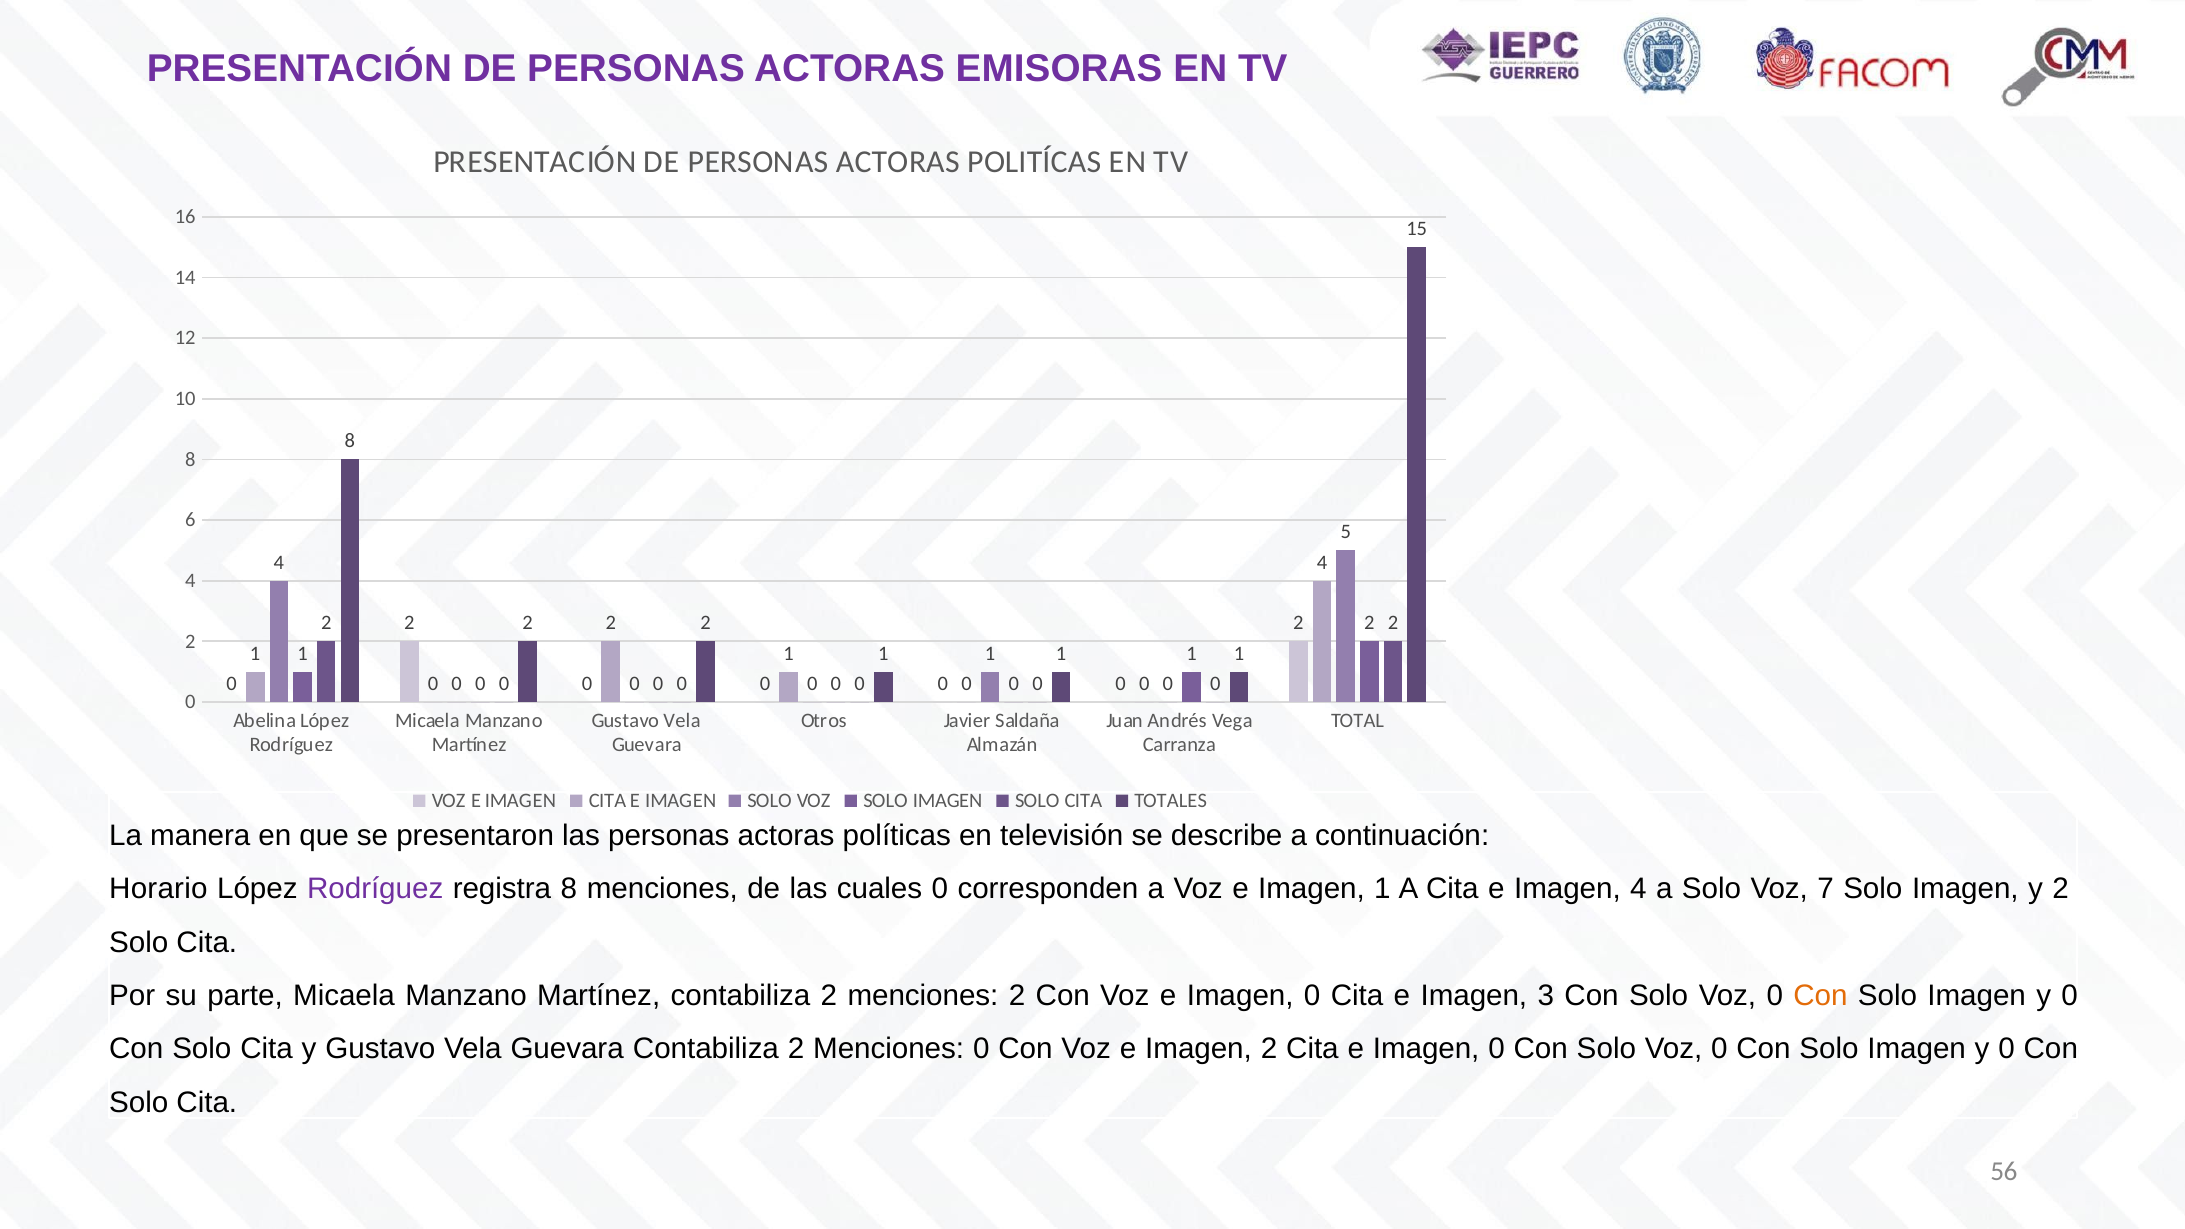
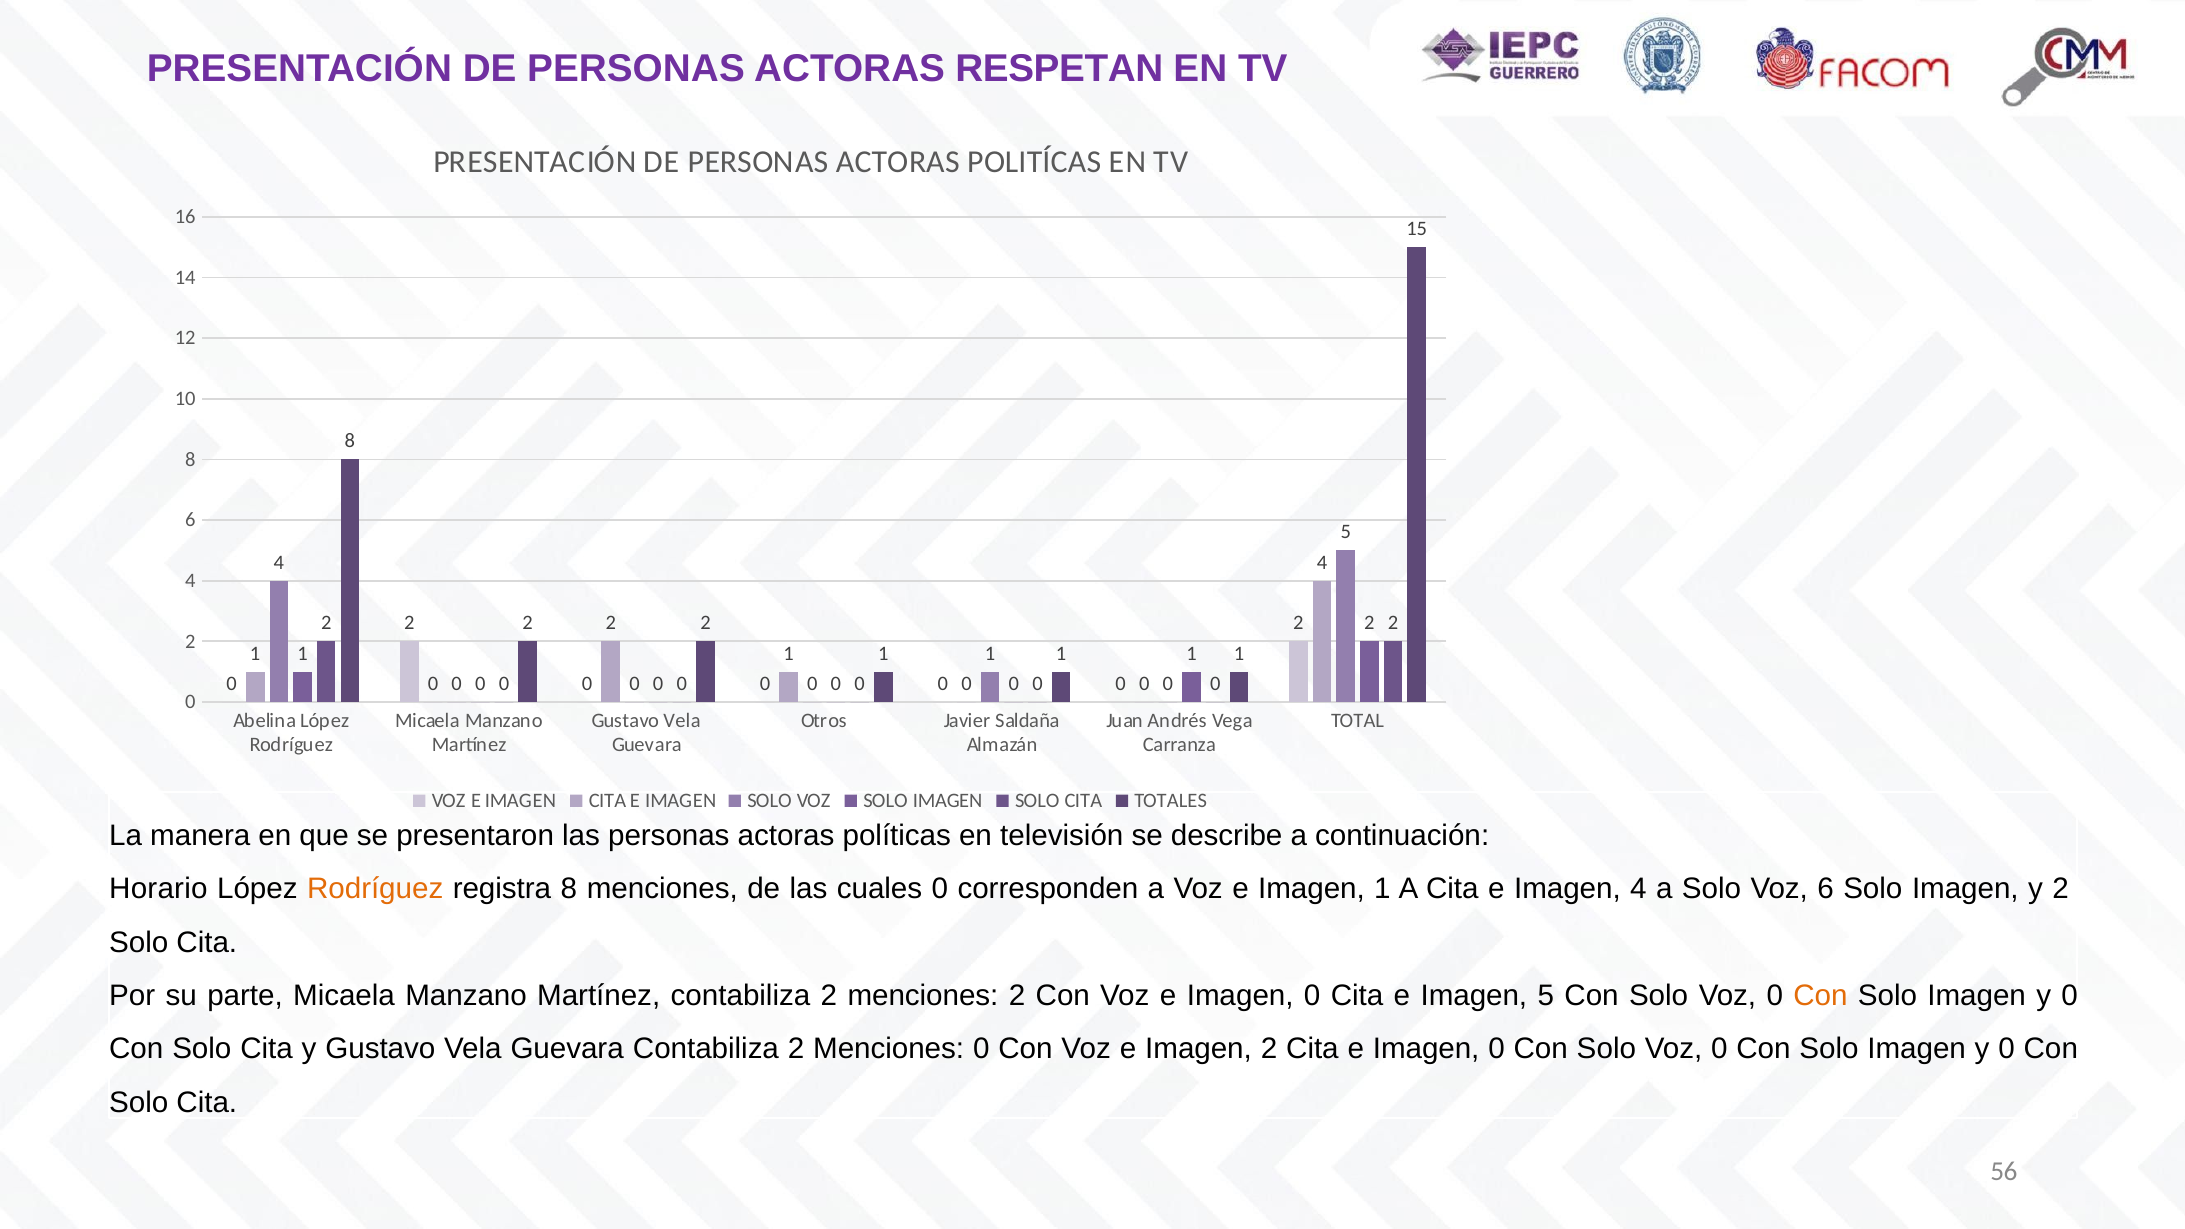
EMISORAS: EMISORAS -> RESPETAN
Rodríguez at (375, 889) colour: purple -> orange
Voz 7: 7 -> 6
Imagen 3: 3 -> 5
